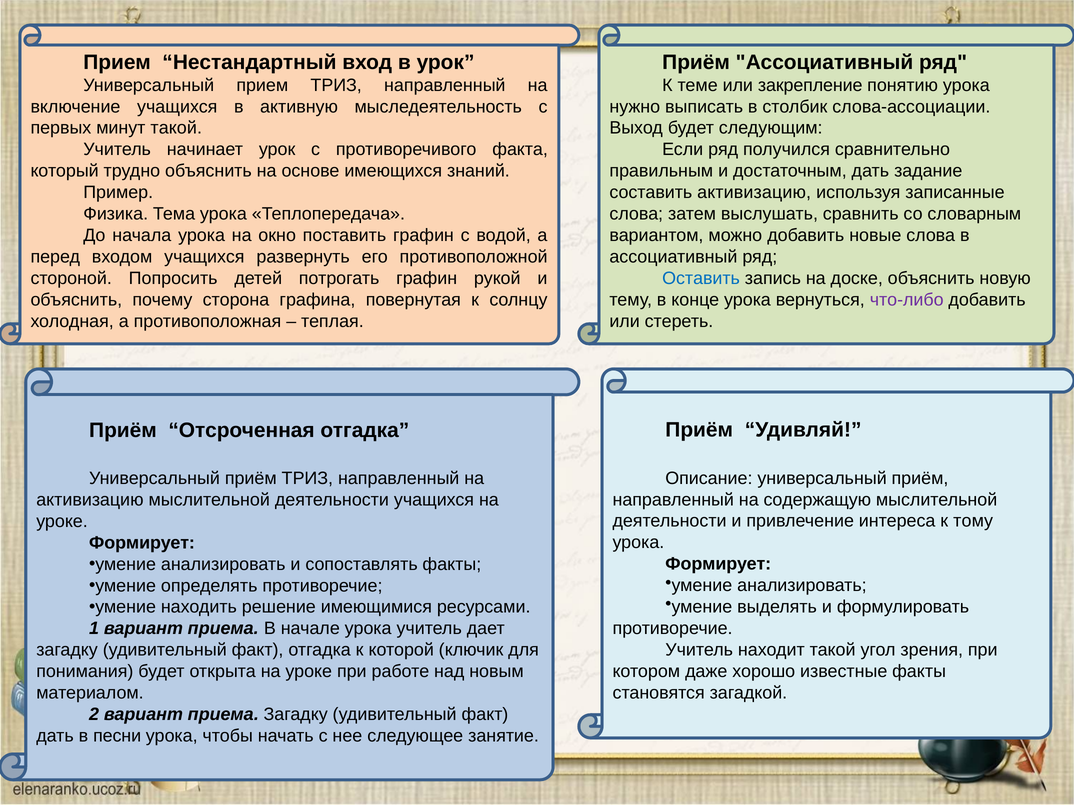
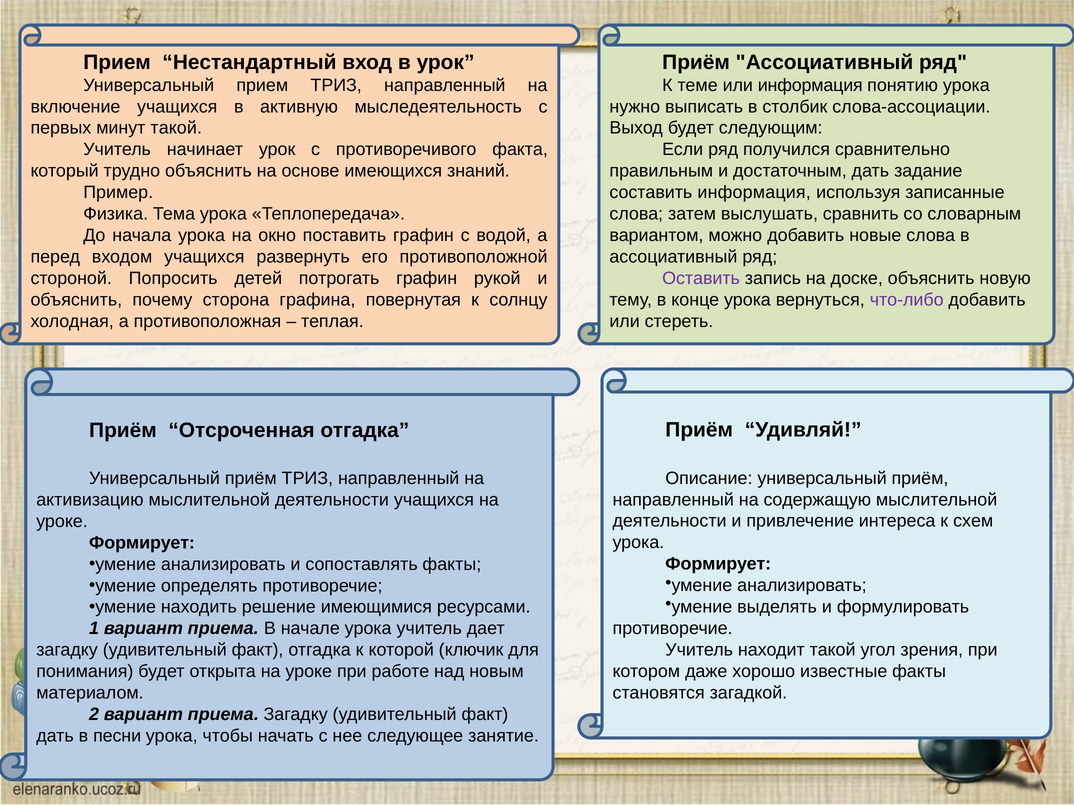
или закрепление: закрепление -> информация
составить активизацию: активизацию -> информация
Оставить colour: blue -> purple
тому: тому -> схем
